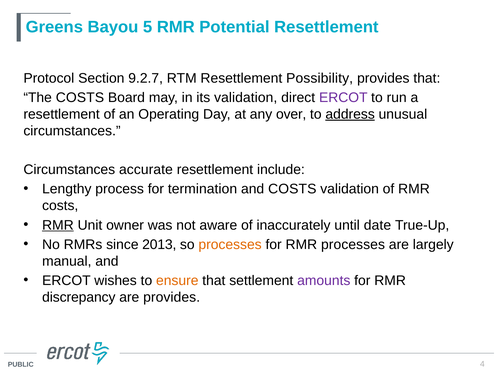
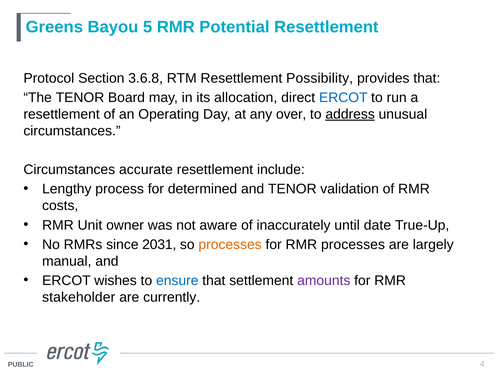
9.2.7: 9.2.7 -> 3.6.8
The COSTS: COSTS -> TENOR
its validation: validation -> allocation
ERCOT at (343, 98) colour: purple -> blue
termination: termination -> determined
and COSTS: COSTS -> TENOR
RMR at (58, 225) underline: present -> none
2013: 2013 -> 2031
ensure colour: orange -> blue
discrepancy: discrepancy -> stakeholder
are provides: provides -> currently
